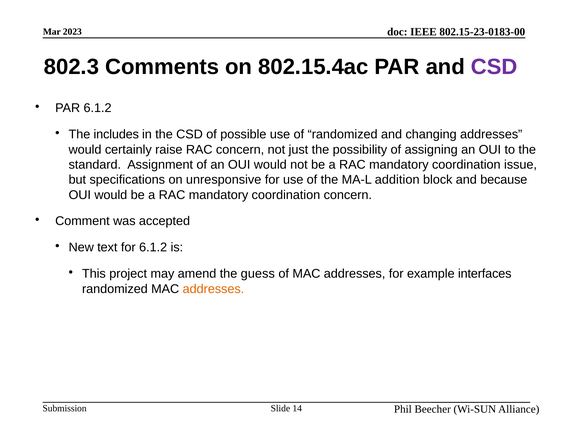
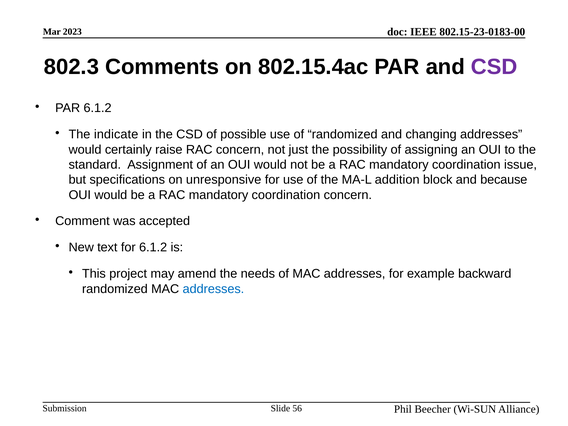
includes: includes -> indicate
guess: guess -> needs
interfaces: interfaces -> backward
addresses at (213, 289) colour: orange -> blue
14: 14 -> 56
